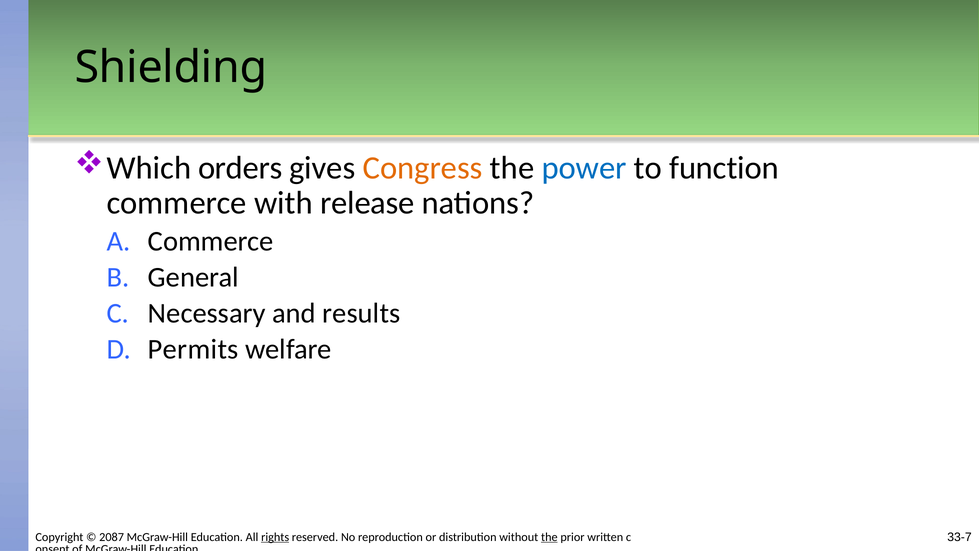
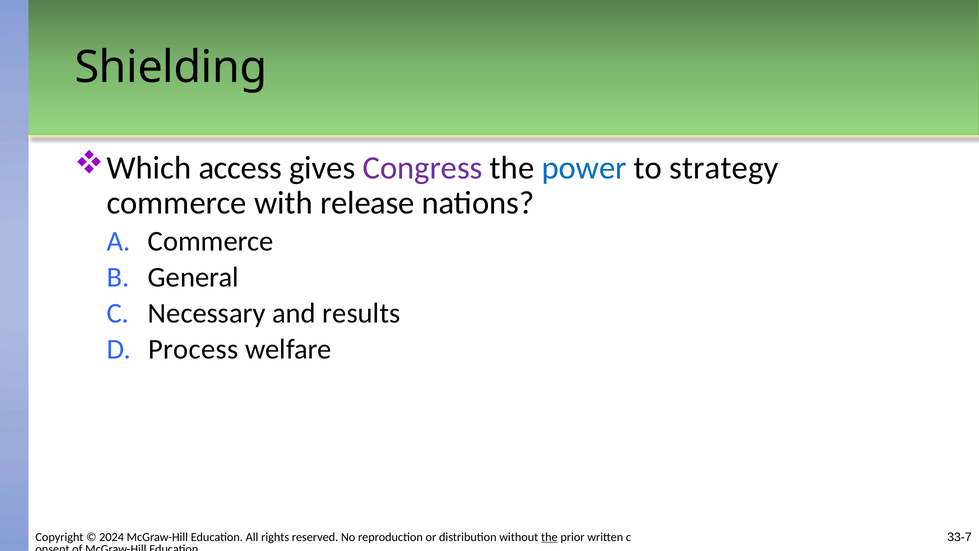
orders: orders -> access
Congress colour: orange -> purple
function: function -> strategy
Permits: Permits -> Process
2087: 2087 -> 2024
rights underline: present -> none
